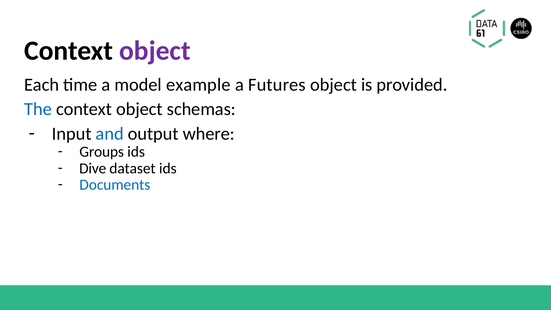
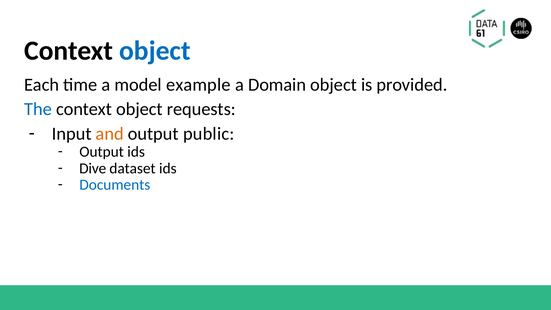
object at (155, 51) colour: purple -> blue
Futures: Futures -> Domain
schemas: schemas -> requests
and colour: blue -> orange
where: where -> public
Groups at (102, 152): Groups -> Output
